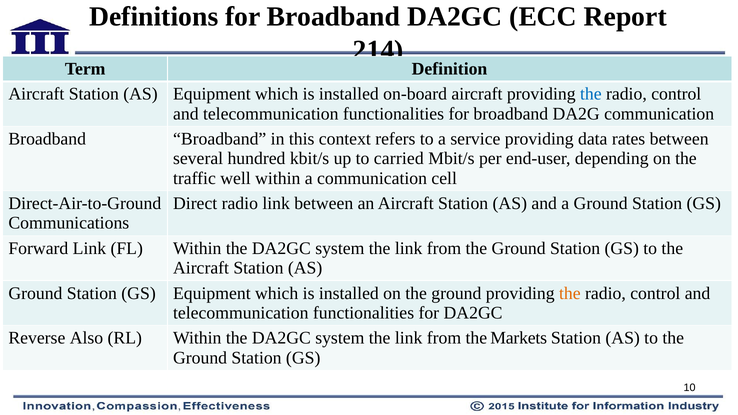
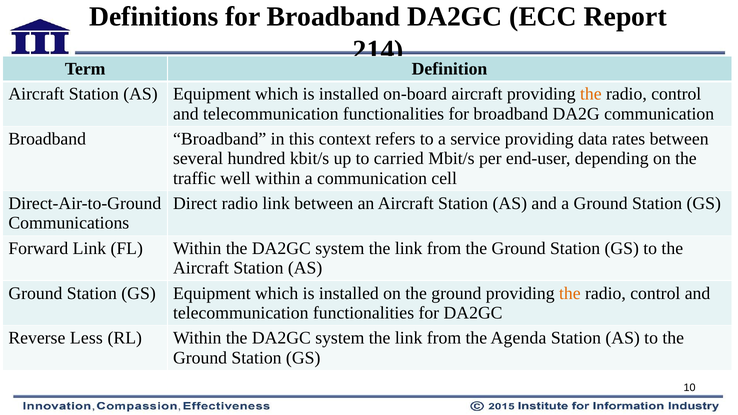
the at (591, 94) colour: blue -> orange
Also: Also -> Less
Markets: Markets -> Agenda
